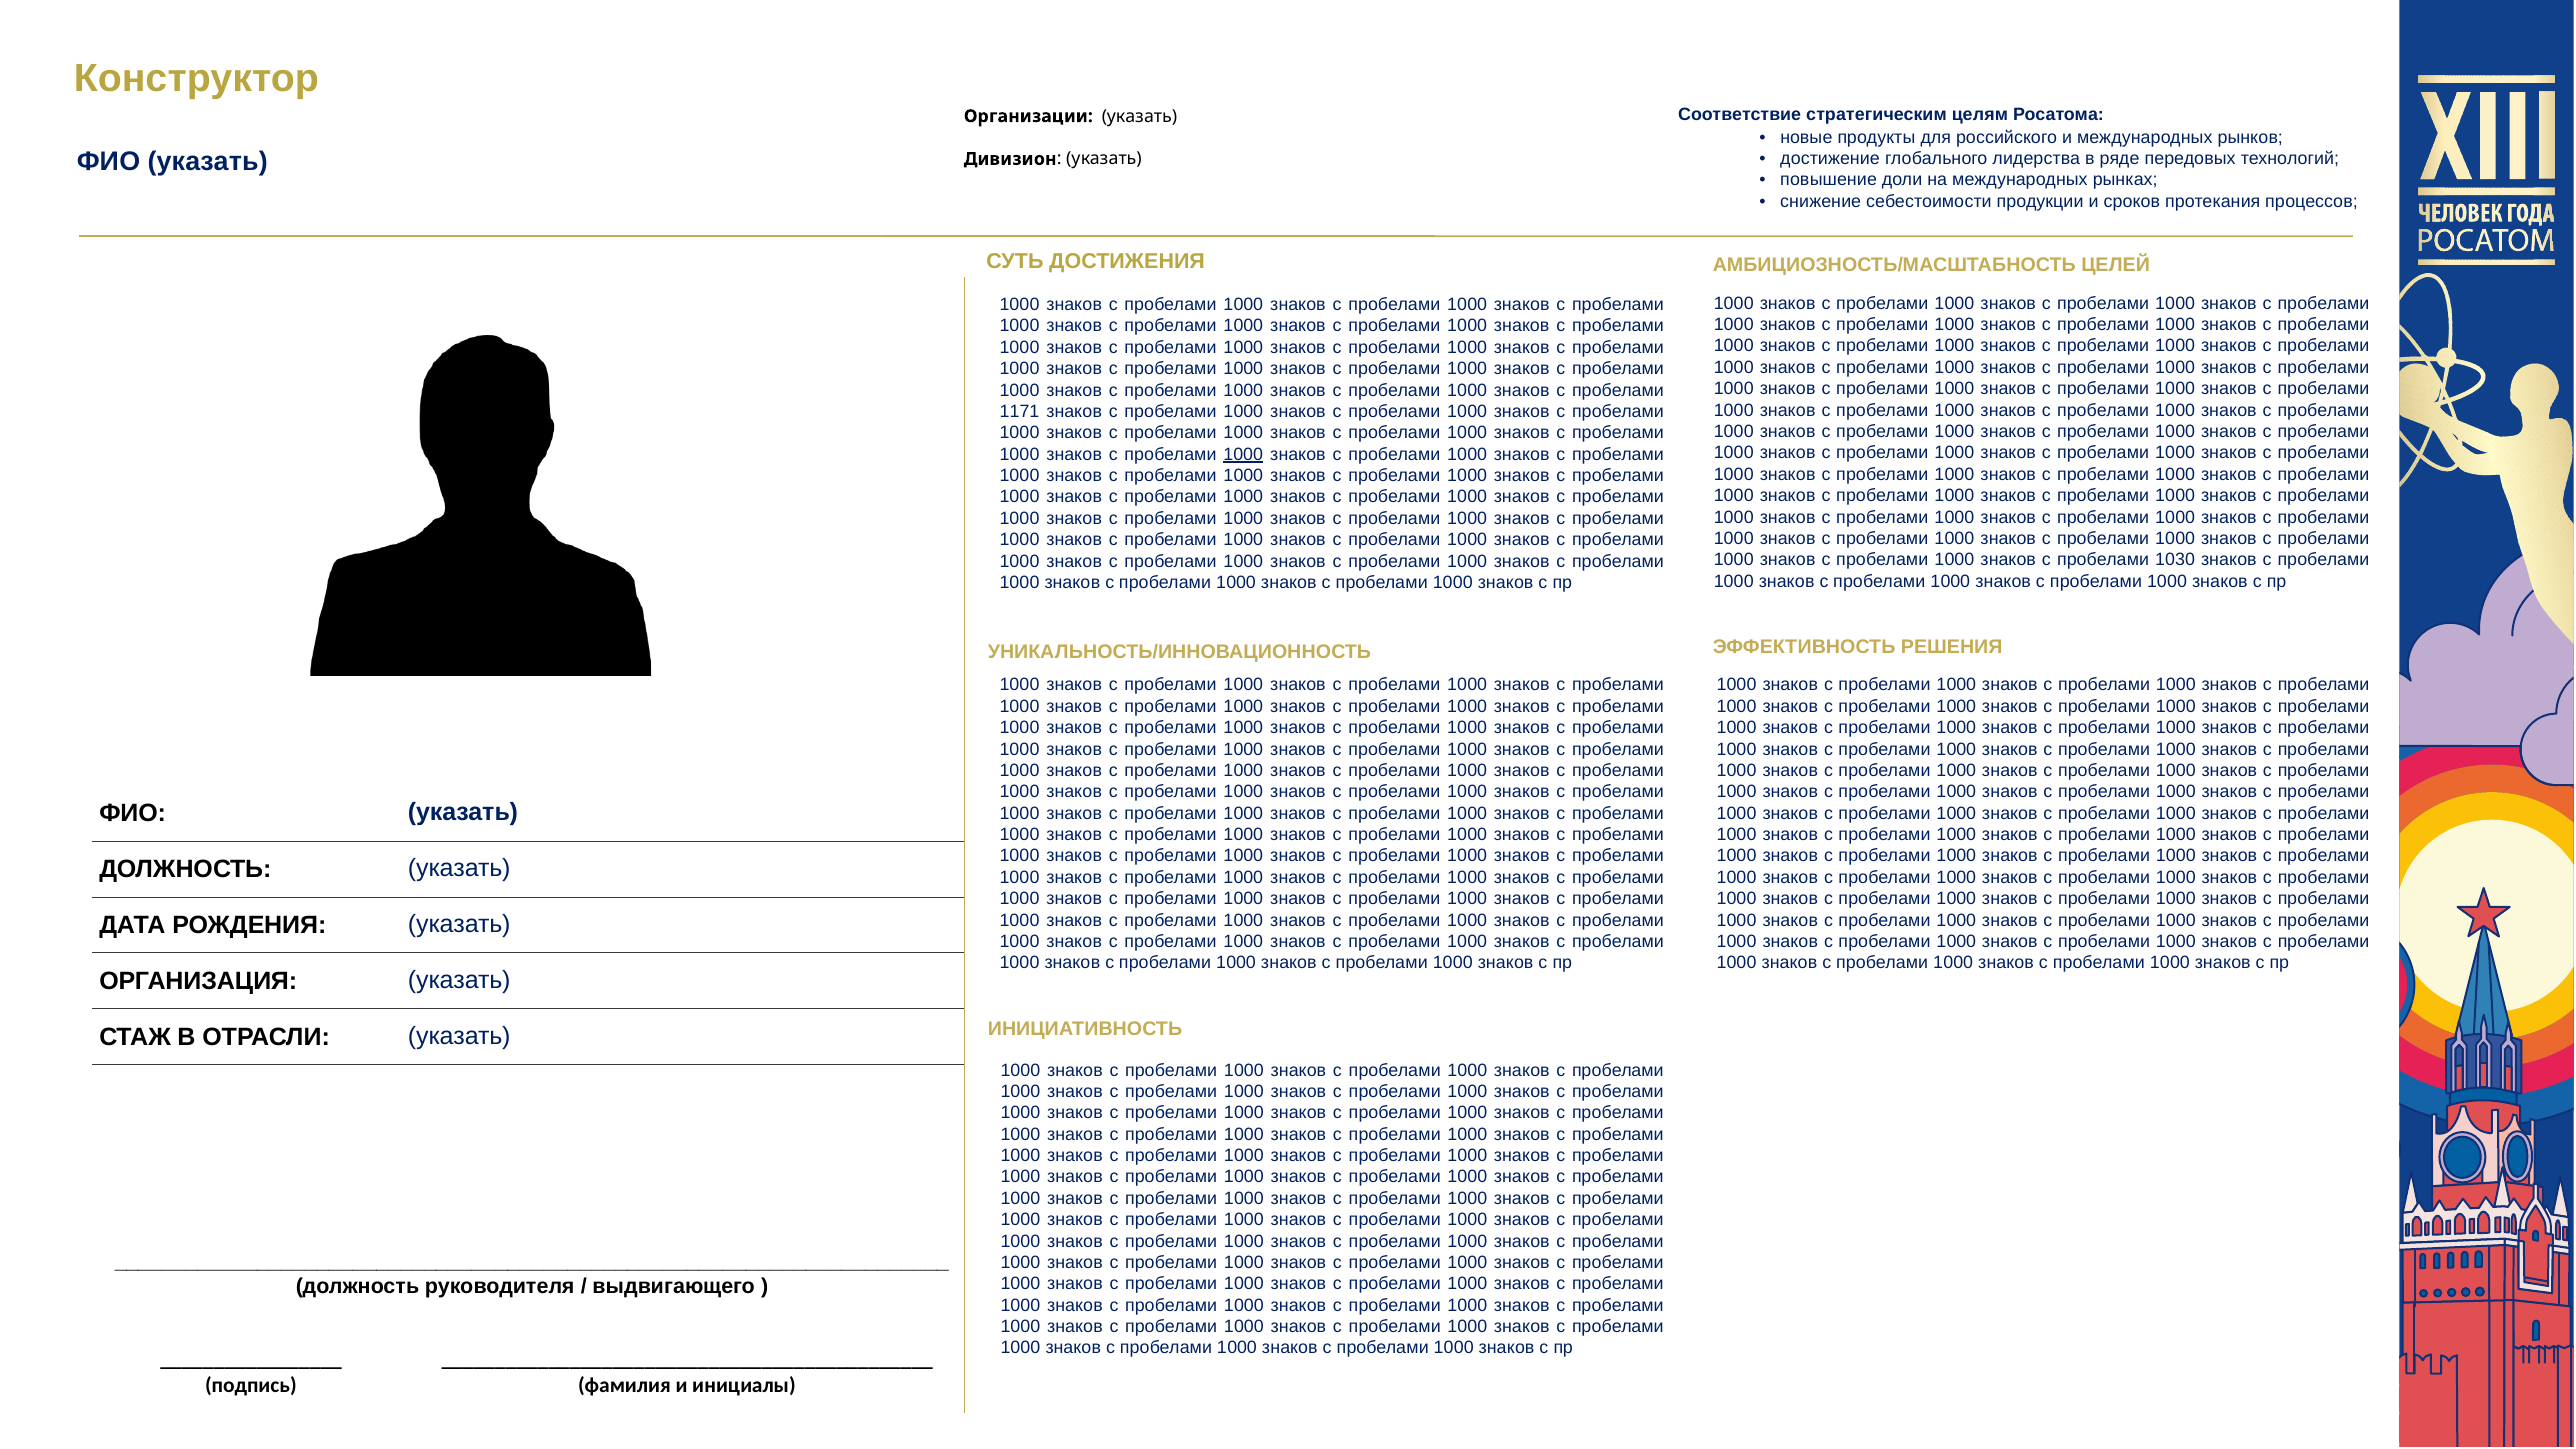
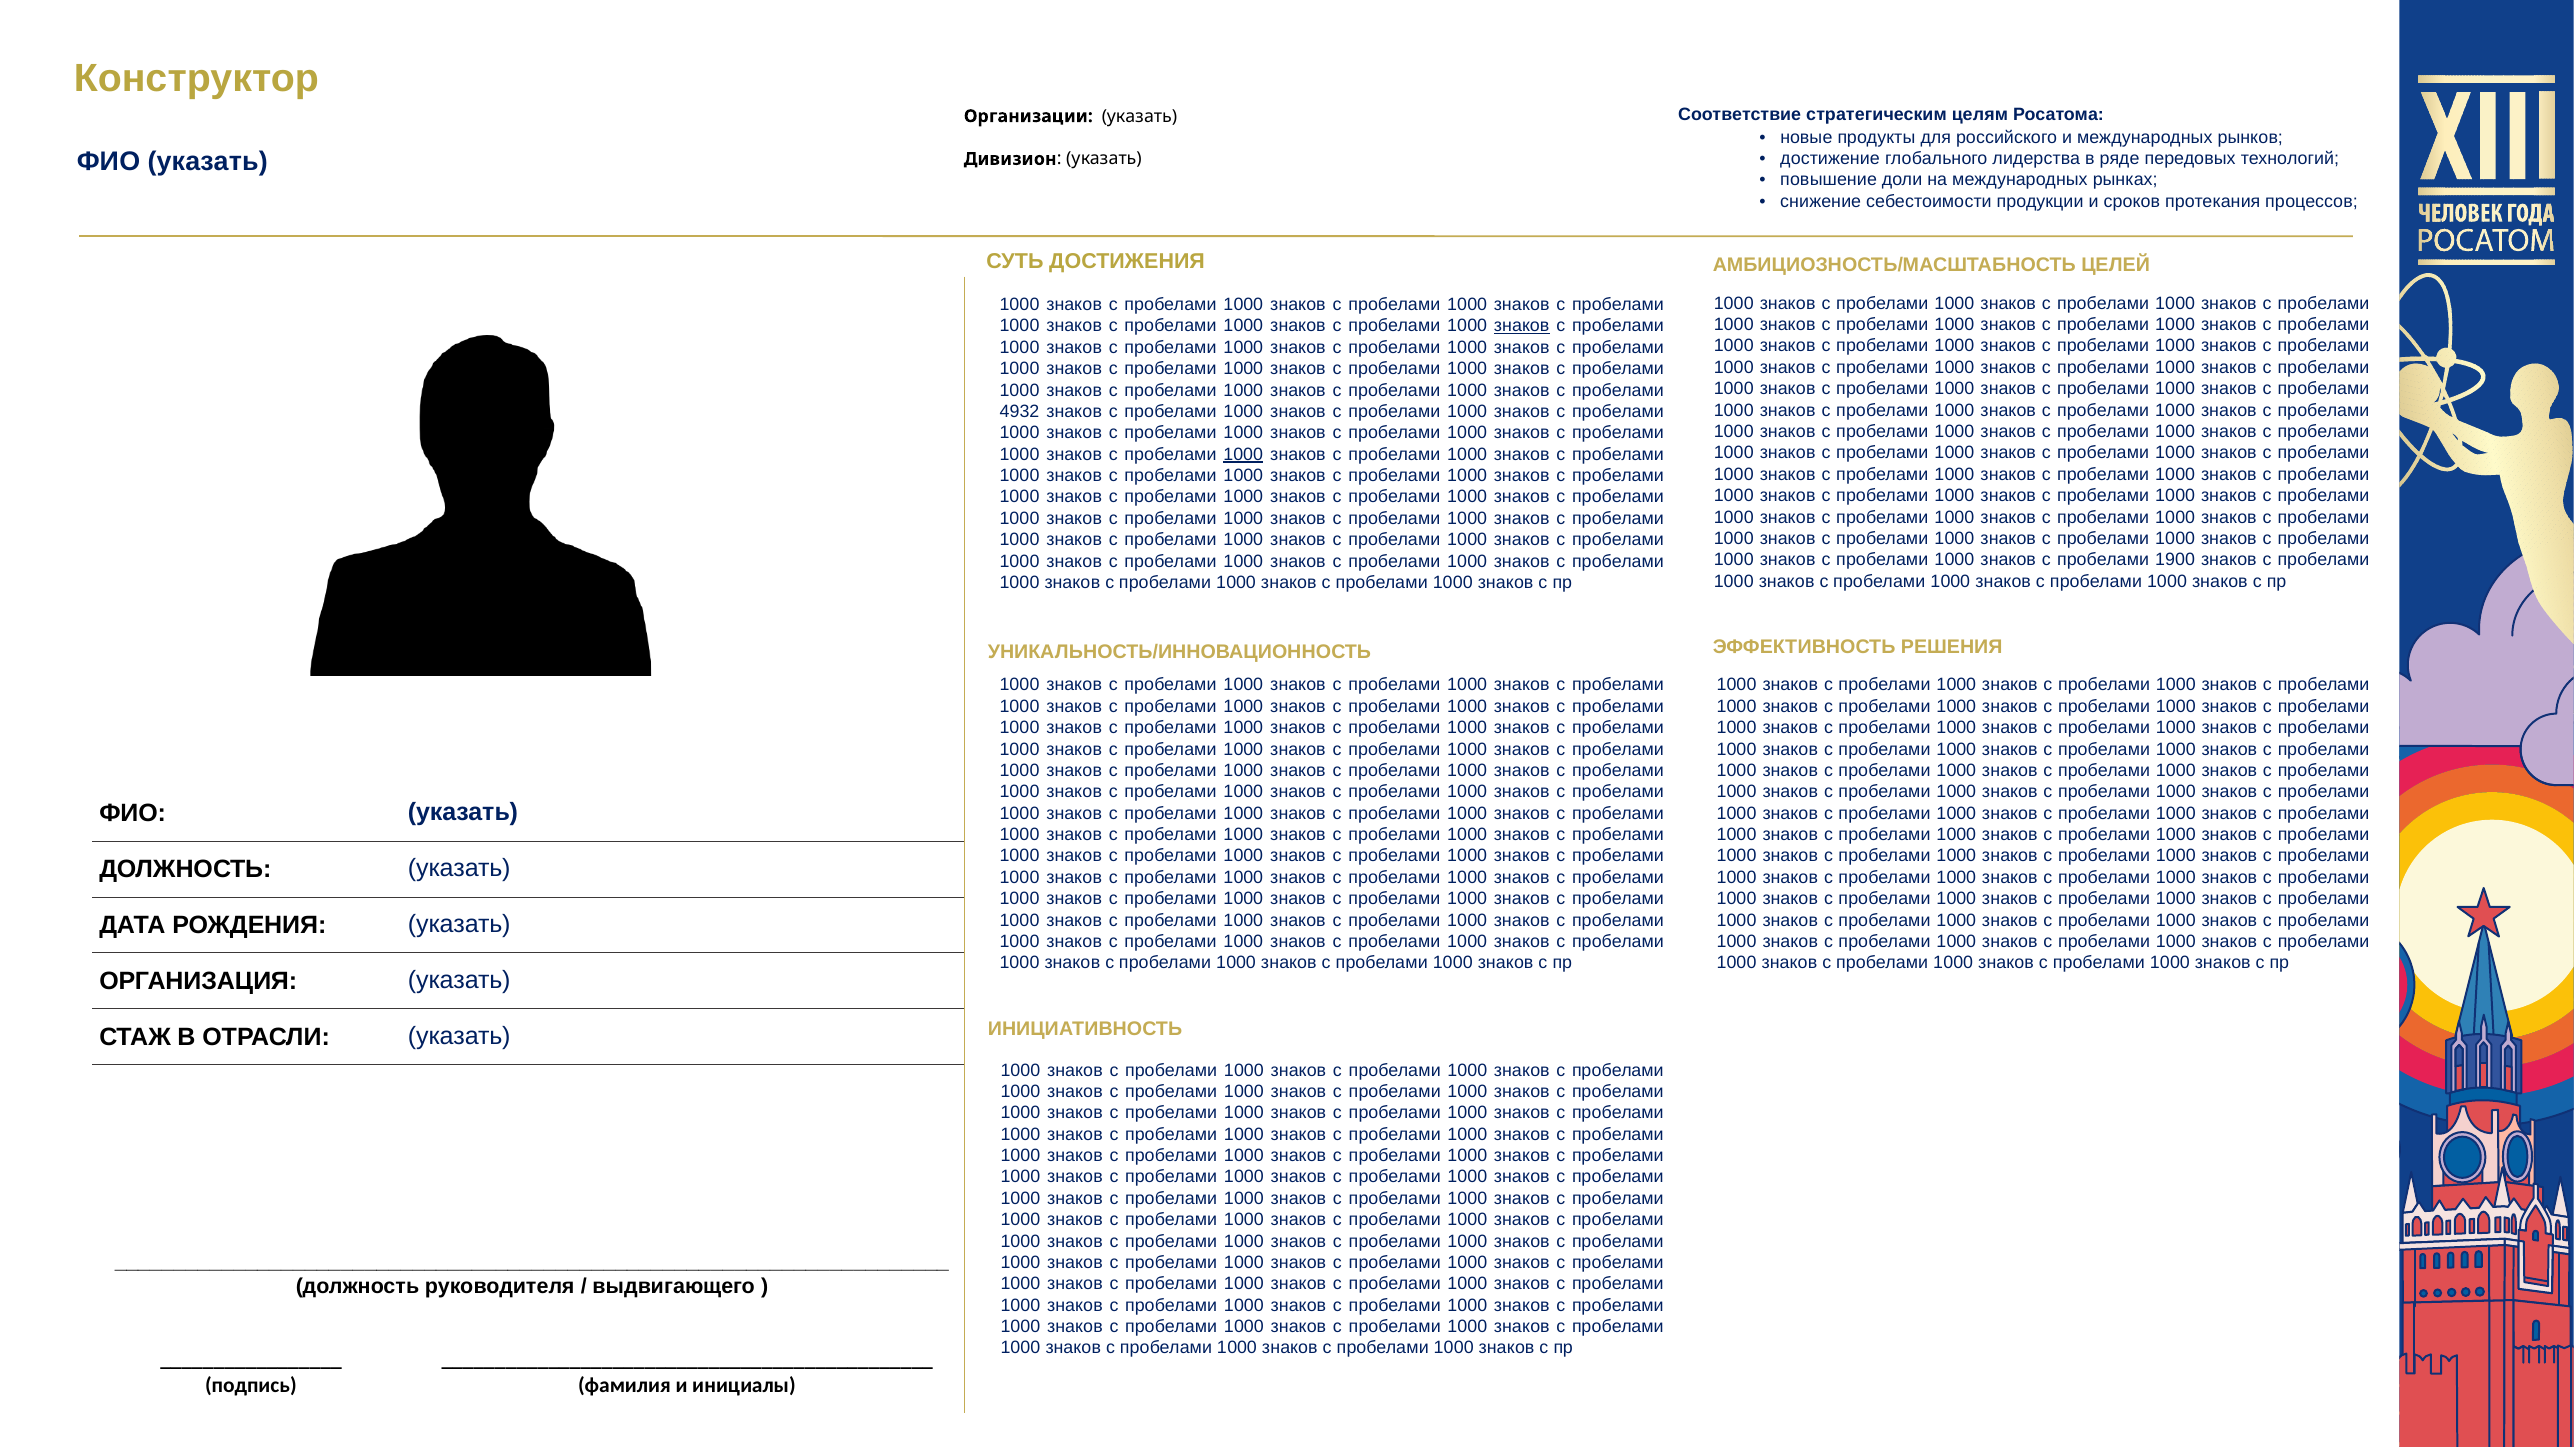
знаков at (1522, 326) underline: none -> present
1171: 1171 -> 4932
1030: 1030 -> 1900
